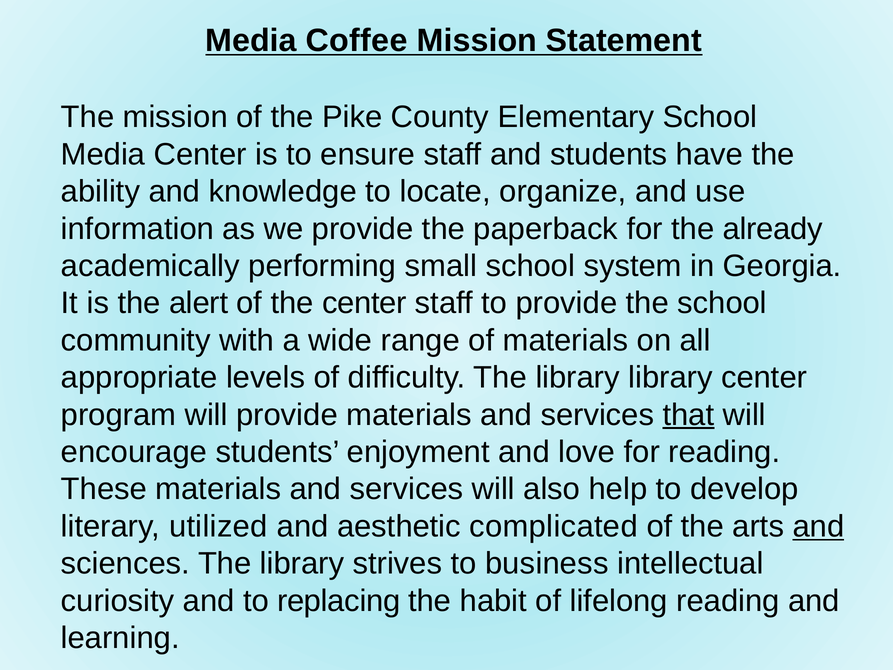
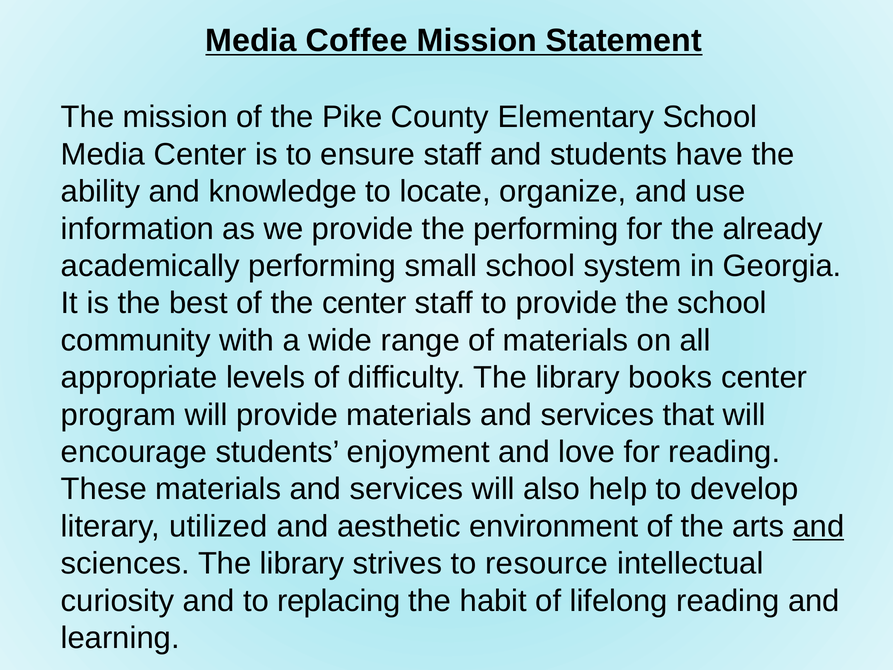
the paperback: paperback -> performing
alert: alert -> best
library library: library -> books
that underline: present -> none
complicated: complicated -> environment
business: business -> resource
